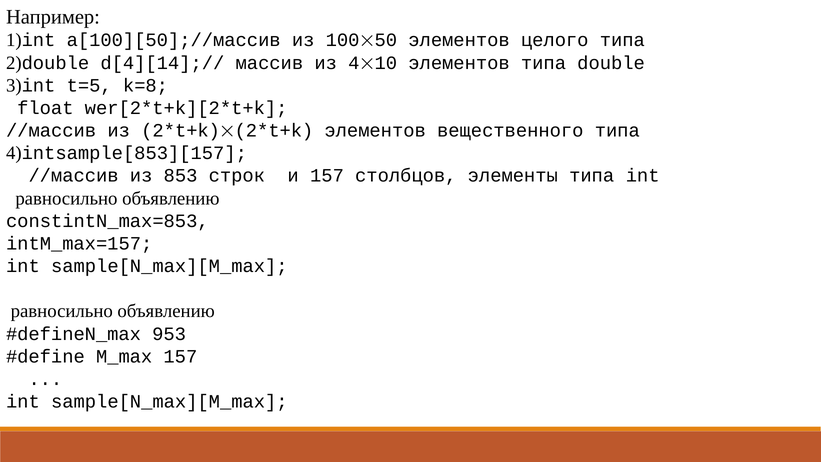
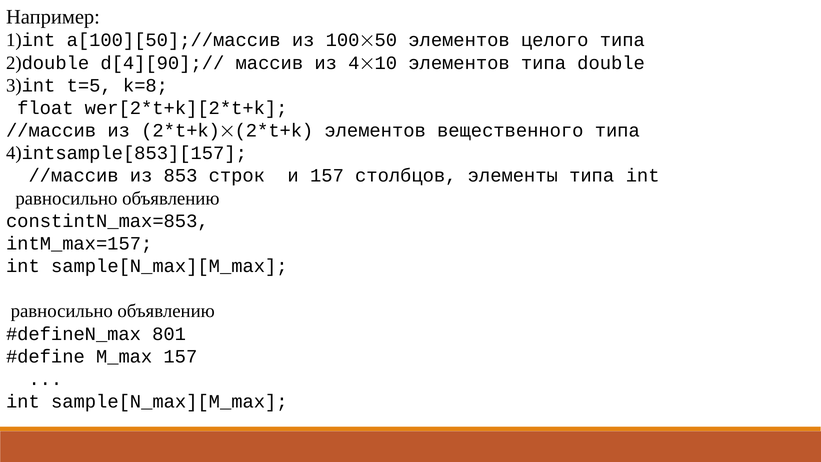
d[4][14];//: d[4][14];// -> d[4][90];//
953: 953 -> 801
